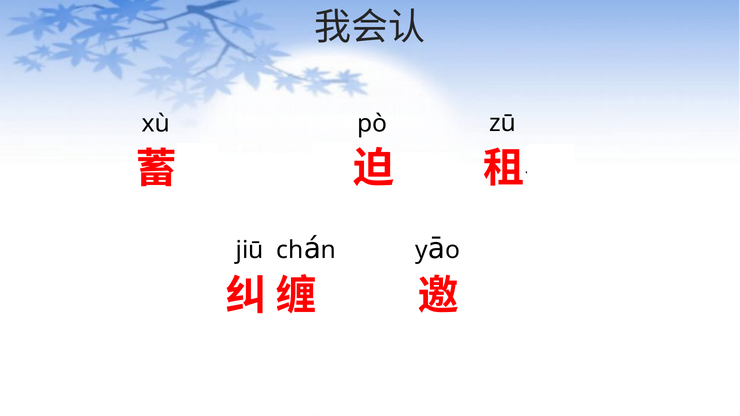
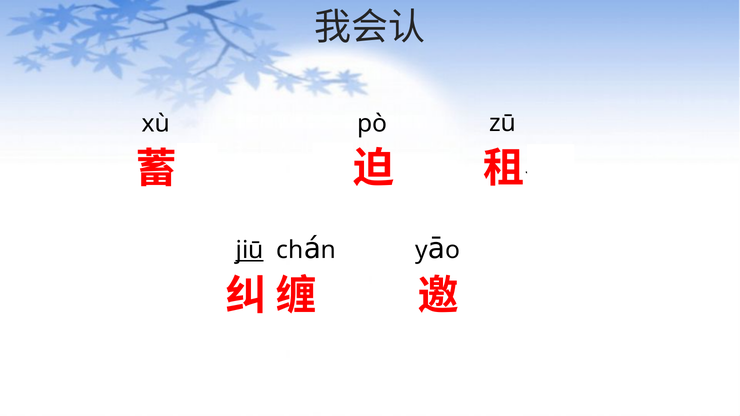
jiū underline: none -> present
